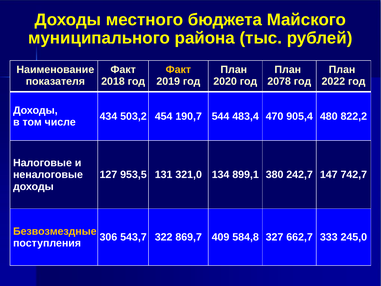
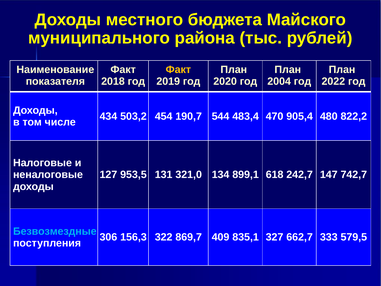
2078: 2078 -> 2004
380: 380 -> 618
Безвозмездные colour: yellow -> light blue
543,7: 543,7 -> 156,3
584,8: 584,8 -> 835,1
245,0: 245,0 -> 579,5
